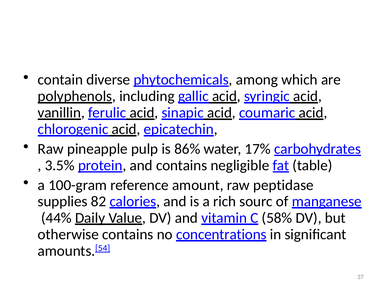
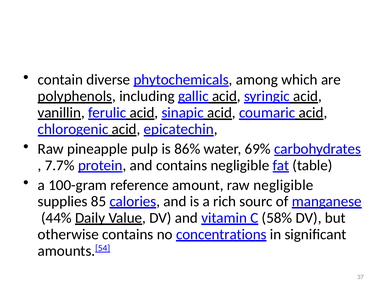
17%: 17% -> 69%
3.5%: 3.5% -> 7.7%
raw peptidase: peptidase -> negligible
82: 82 -> 85
